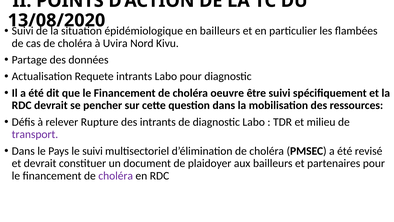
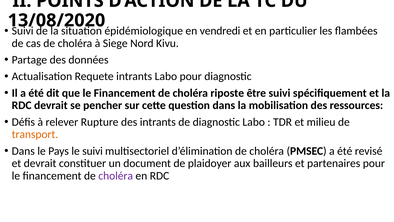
en bailleurs: bailleurs -> vendredi
Uvira: Uvira -> Siege
oeuvre: oeuvre -> riposte
transport colour: purple -> orange
